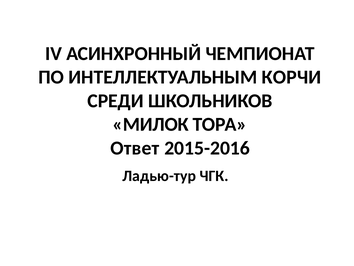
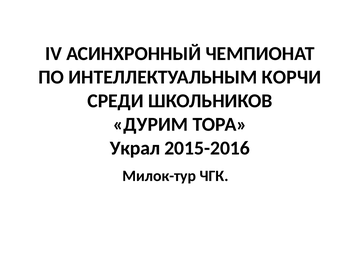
МИЛОК: МИЛОК -> ДУРИМ
Ответ: Ответ -> Украл
Ладью-тур: Ладью-тур -> Милок-тур
